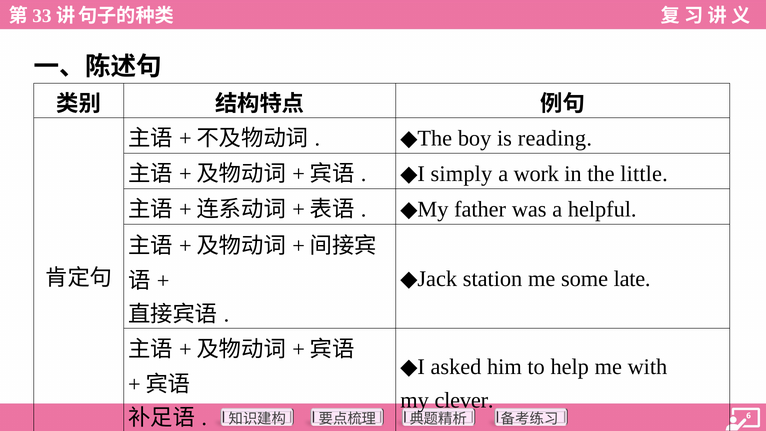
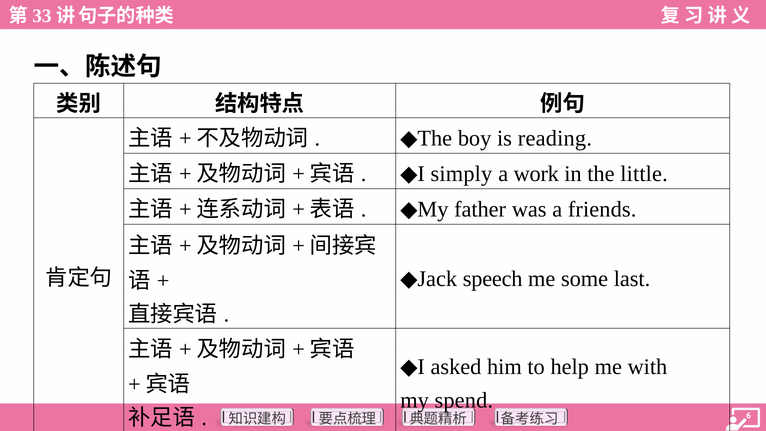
helpful: helpful -> friends
station: station -> speech
late: late -> last
clever: clever -> spend
